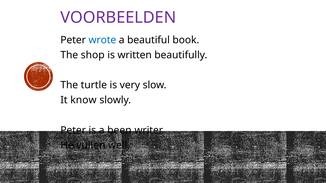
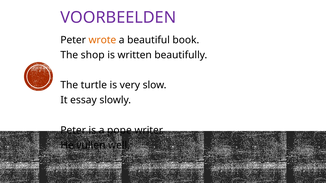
wrote colour: blue -> orange
know: know -> essay
been: been -> pope
